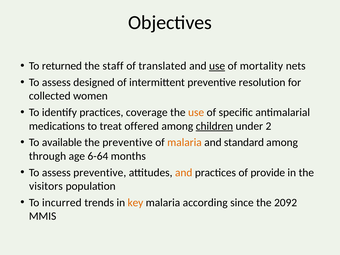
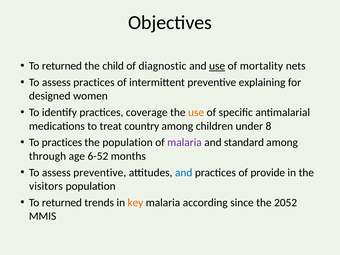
staff: staff -> child
translated: translated -> diagnostic
assess designed: designed -> practices
resolution: resolution -> explaining
collected: collected -> designed
offered: offered -> country
children underline: present -> none
2: 2 -> 8
To available: available -> practices
the preventive: preventive -> population
malaria at (184, 142) colour: orange -> purple
6-64: 6-64 -> 6-52
and at (184, 173) colour: orange -> blue
incurred at (62, 203): incurred -> returned
2092: 2092 -> 2052
